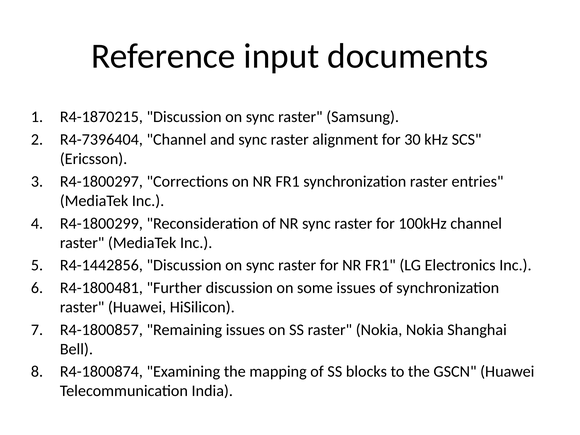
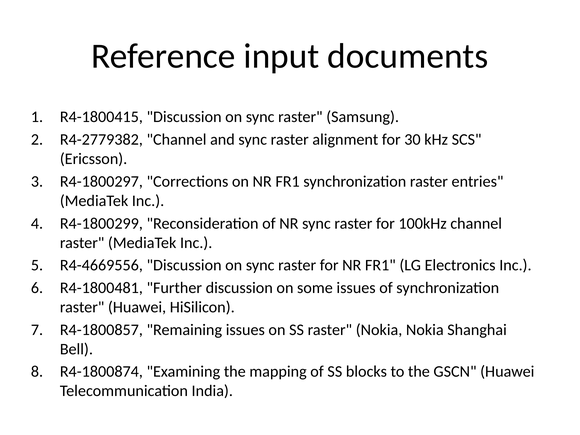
R4-1870215: R4-1870215 -> R4-1800415
R4-7396404: R4-7396404 -> R4-2779382
R4-1442856: R4-1442856 -> R4-4669556
